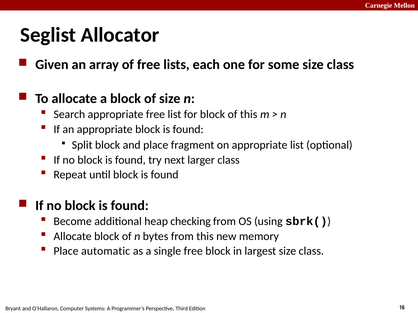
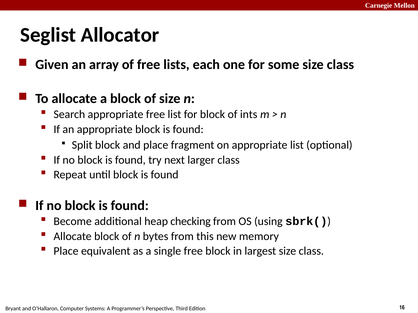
of this: this -> ints
automatic: automatic -> equivalent
